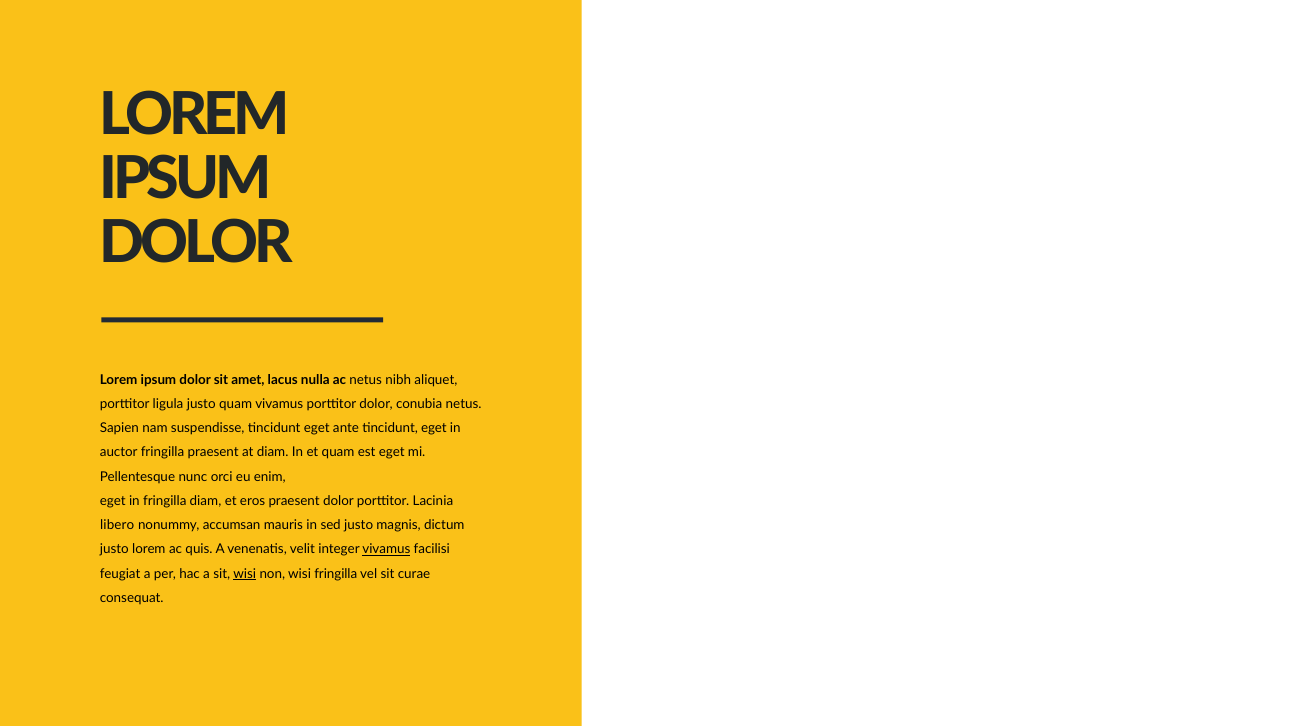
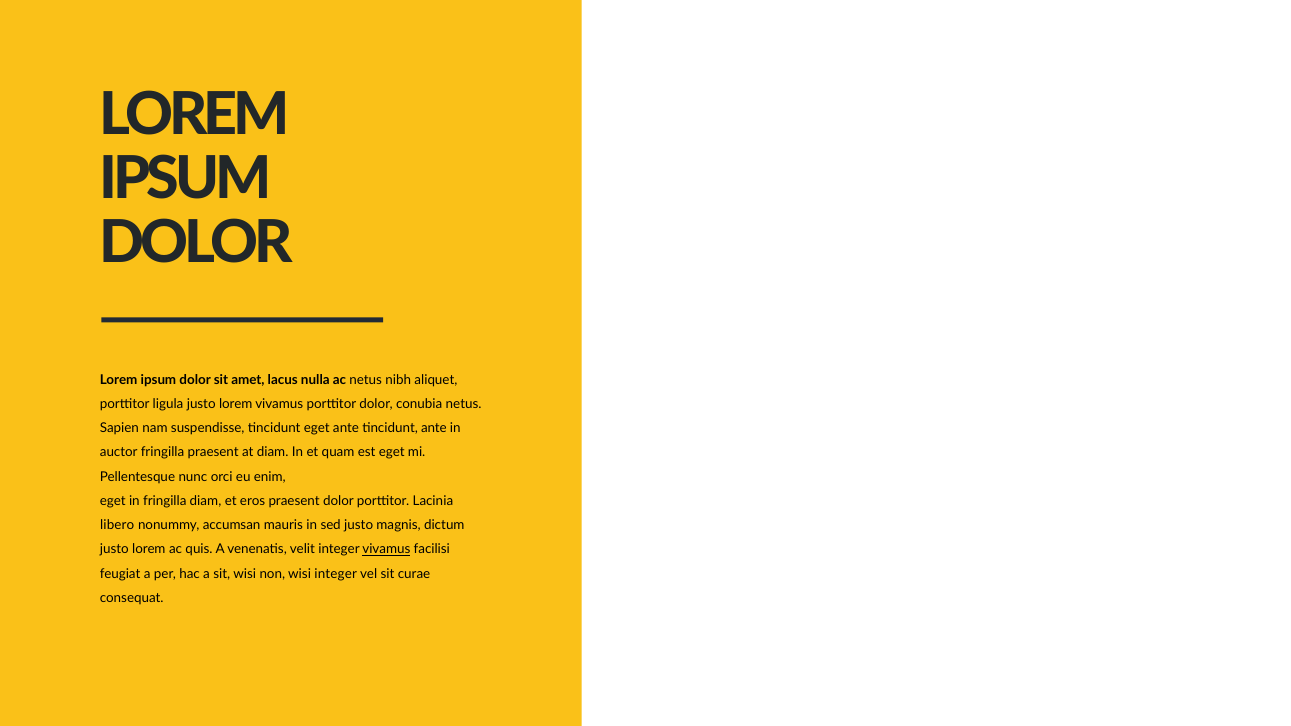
ligula justo quam: quam -> lorem
ante tincidunt eget: eget -> ante
wisi at (245, 574) underline: present -> none
wisi fringilla: fringilla -> integer
